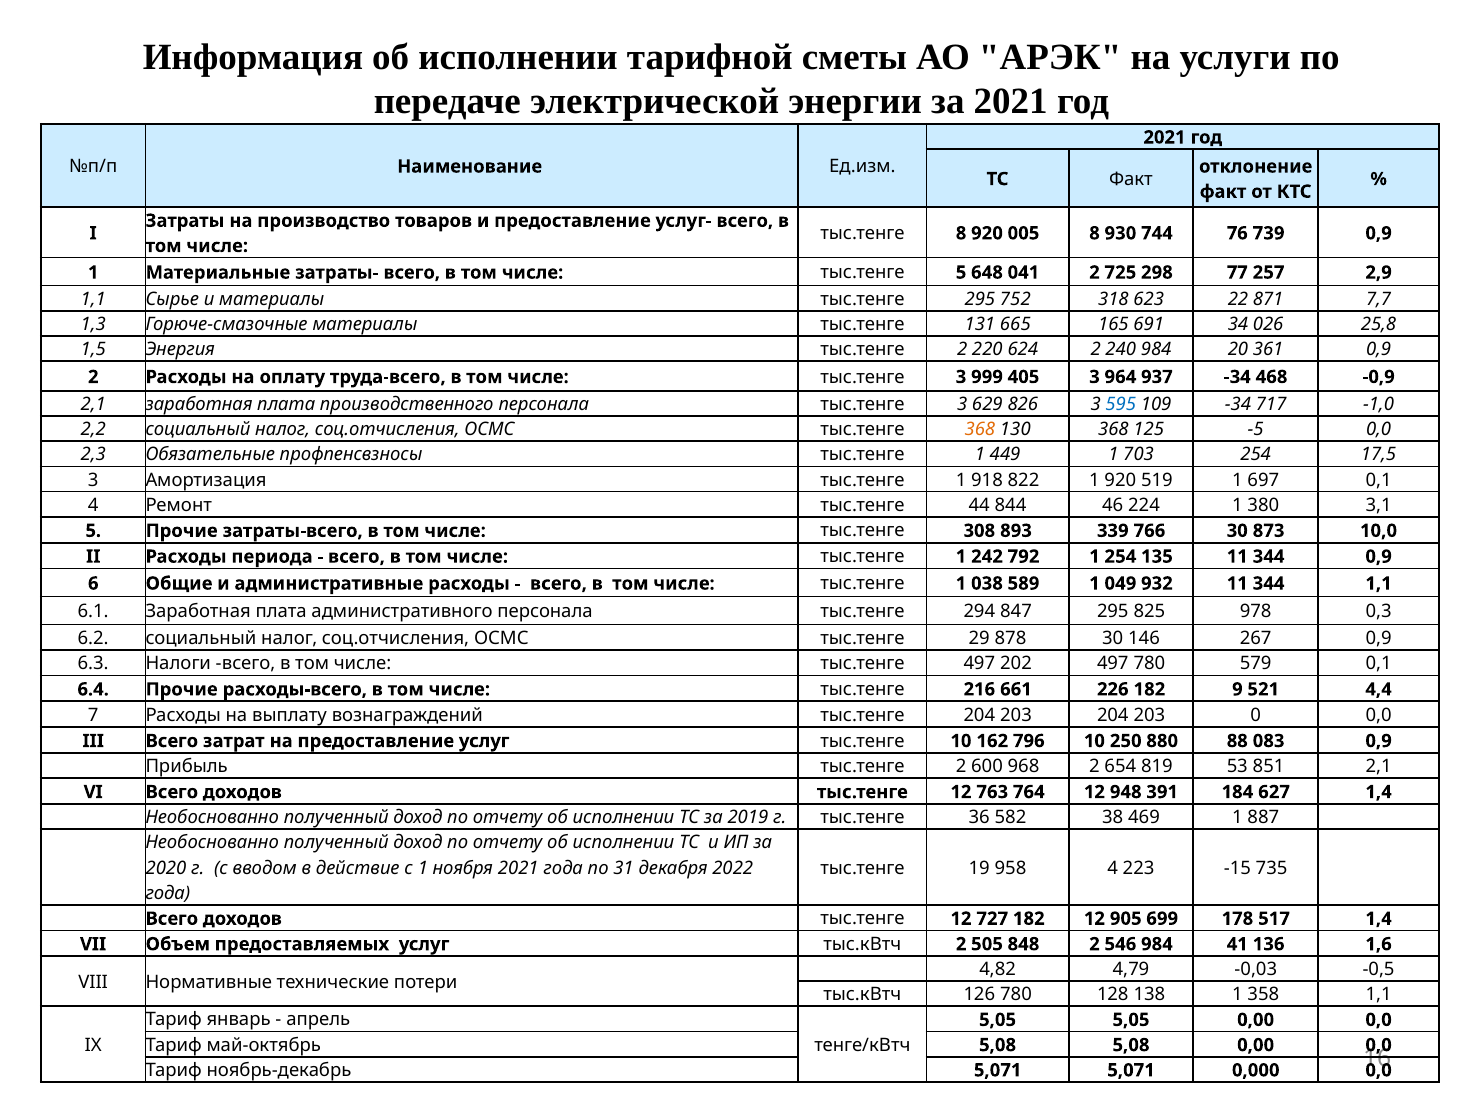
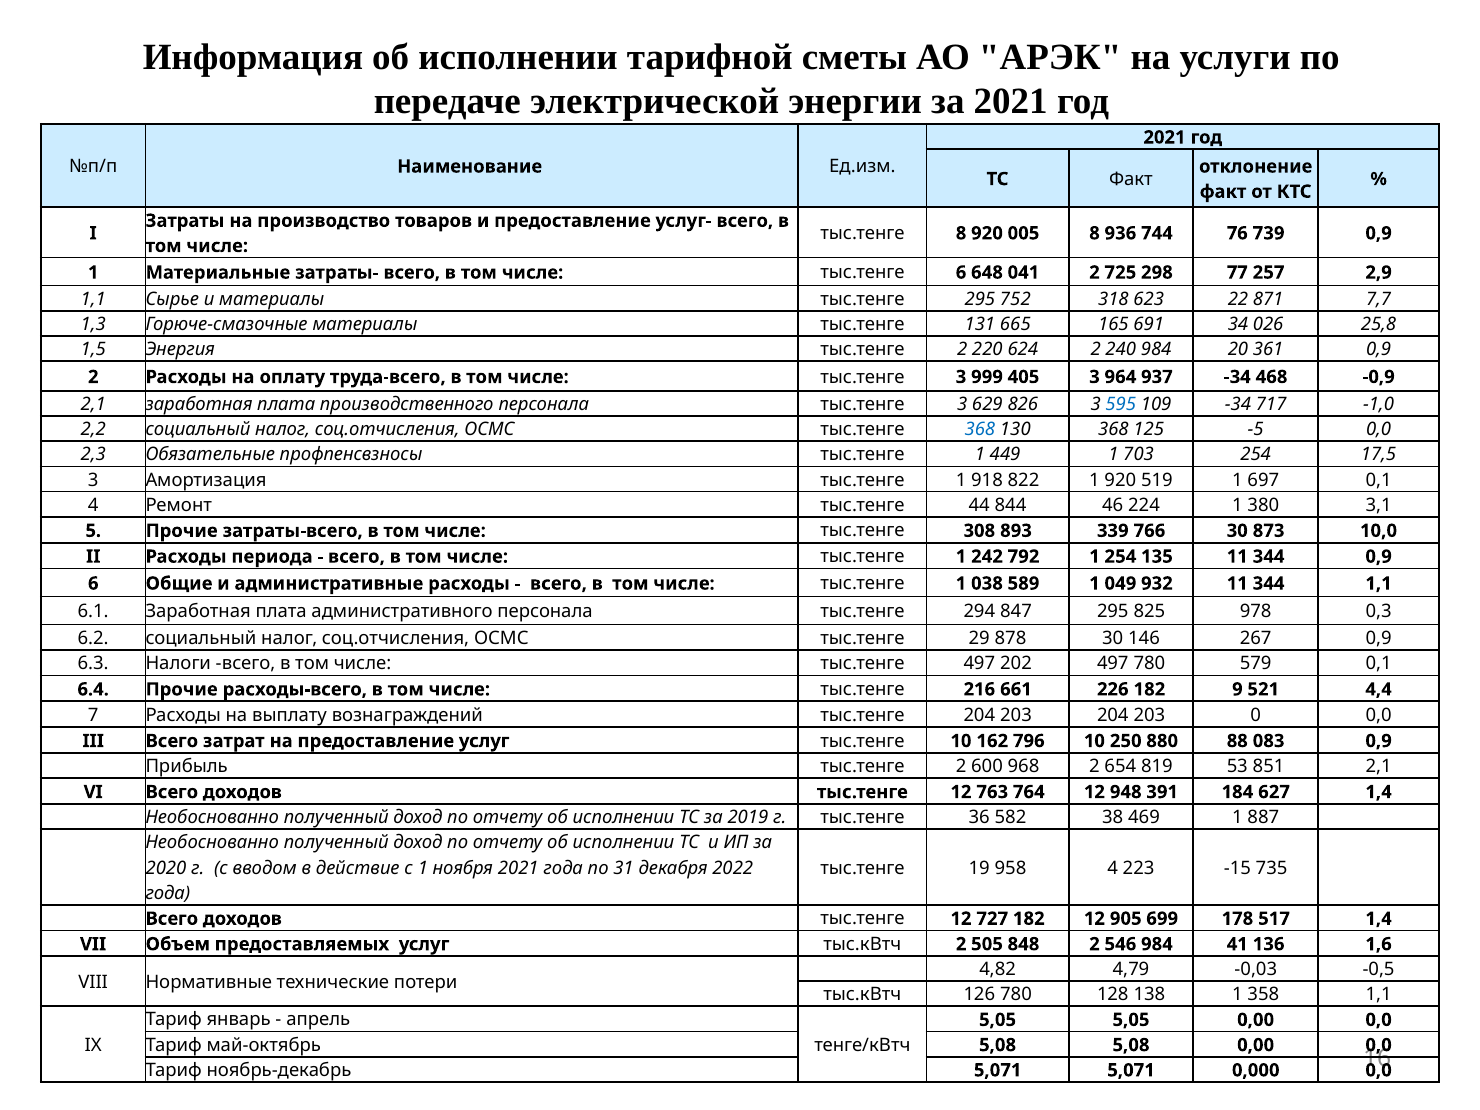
930: 930 -> 936
тыс.тенге 5: 5 -> 6
368 at (980, 430) colour: orange -> blue
